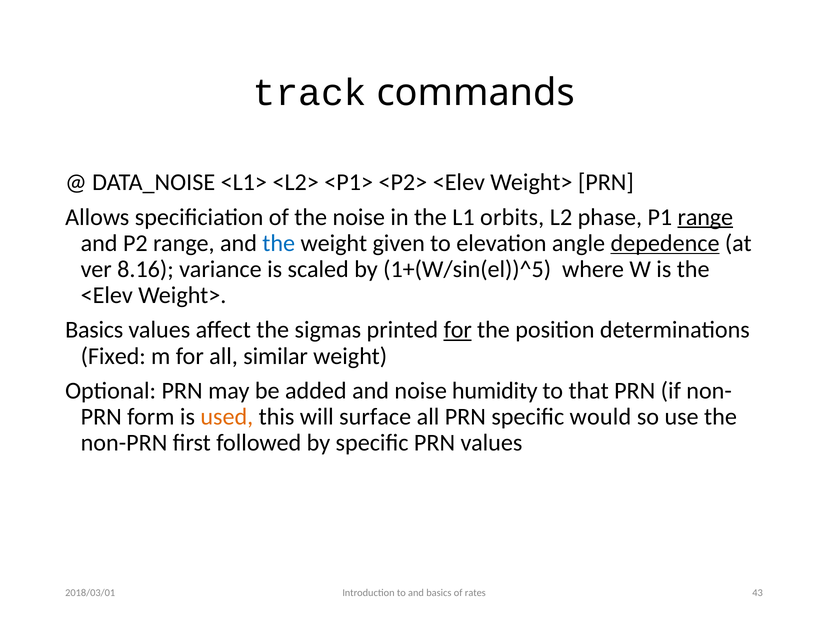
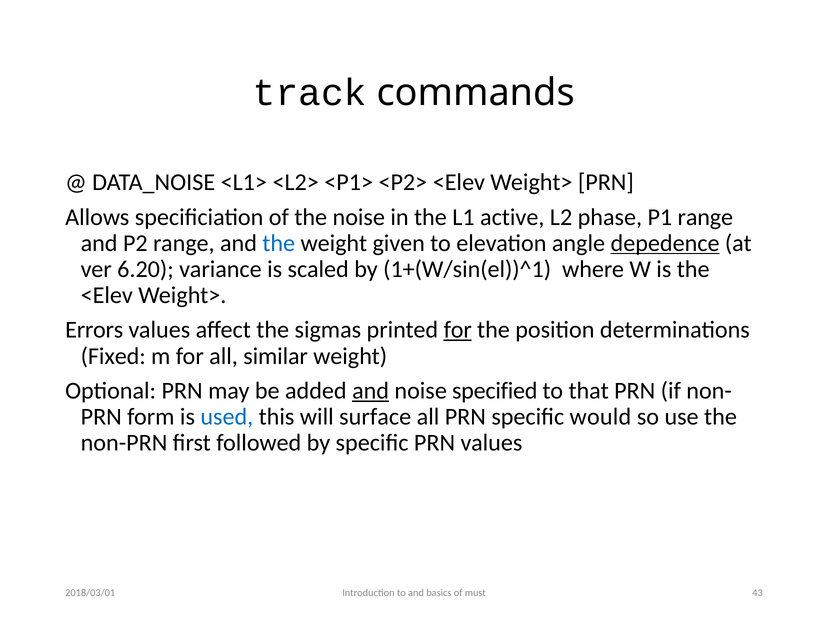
orbits: orbits -> active
range at (705, 217) underline: present -> none
8.16: 8.16 -> 6.20
1+(W/sin(el))^5: 1+(W/sin(el))^5 -> 1+(W/sin(el))^1
Basics at (94, 330): Basics -> Errors
and at (371, 391) underline: none -> present
humidity: humidity -> specified
used colour: orange -> blue
rates: rates -> must
